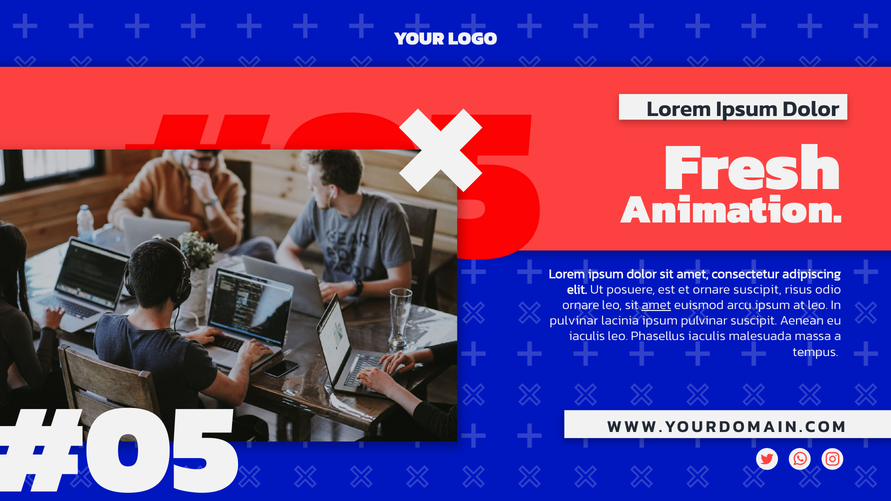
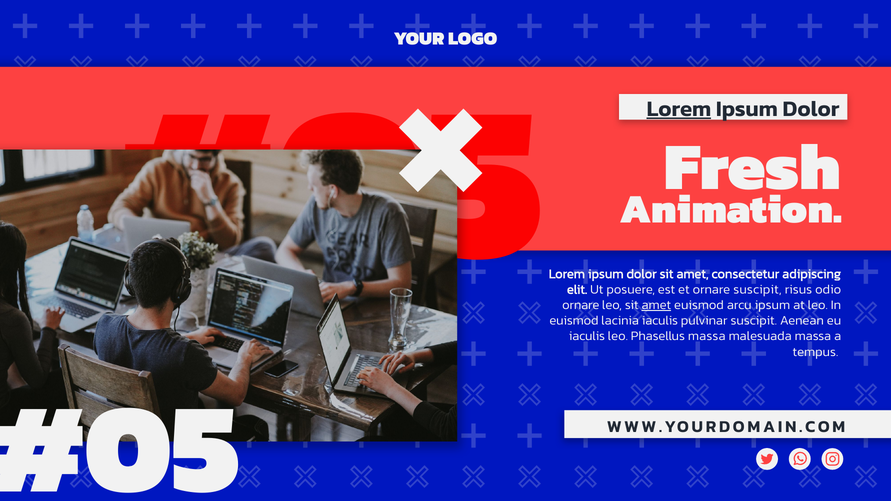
Lorem at (679, 109) underline: none -> present
pulvinar at (574, 321): pulvinar -> euismod
lacinia ipsum: ipsum -> iaculis
Phasellus iaculis: iaculis -> massa
